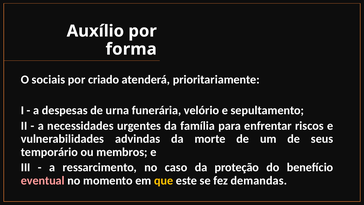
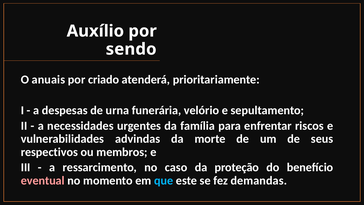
forma: forma -> sendo
sociais: sociais -> anuais
temporário: temporário -> respectivos
que colour: yellow -> light blue
